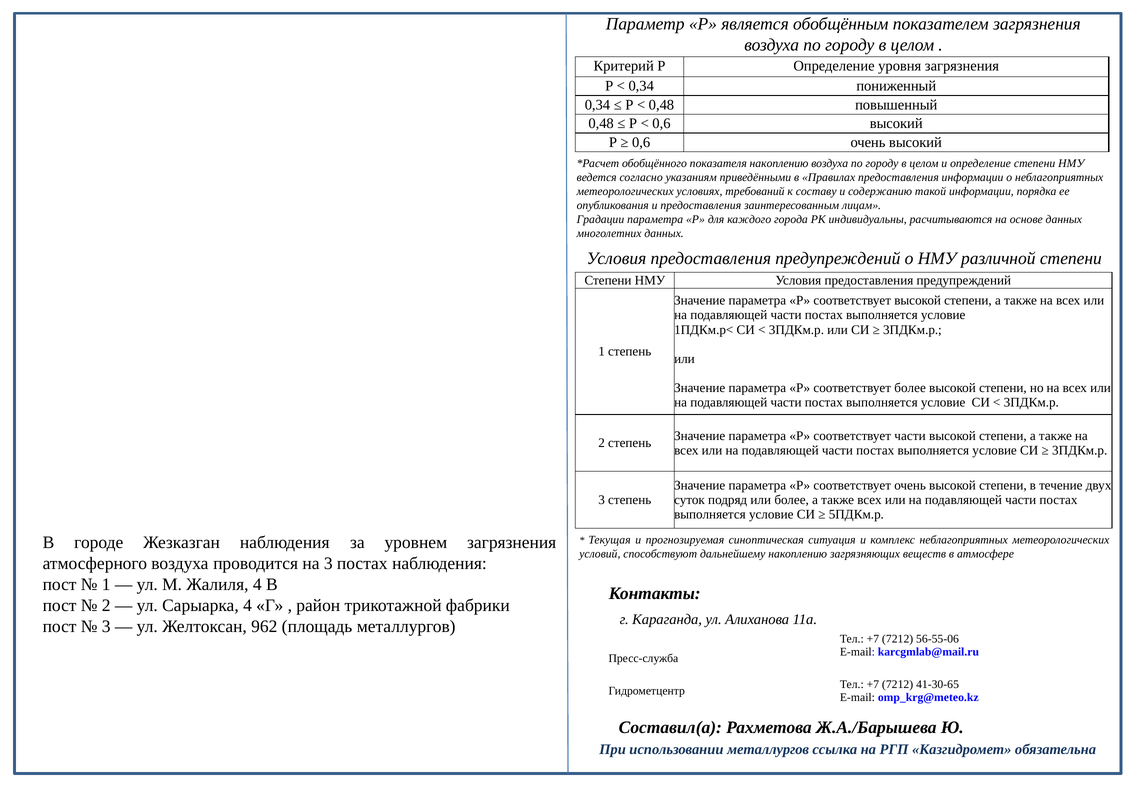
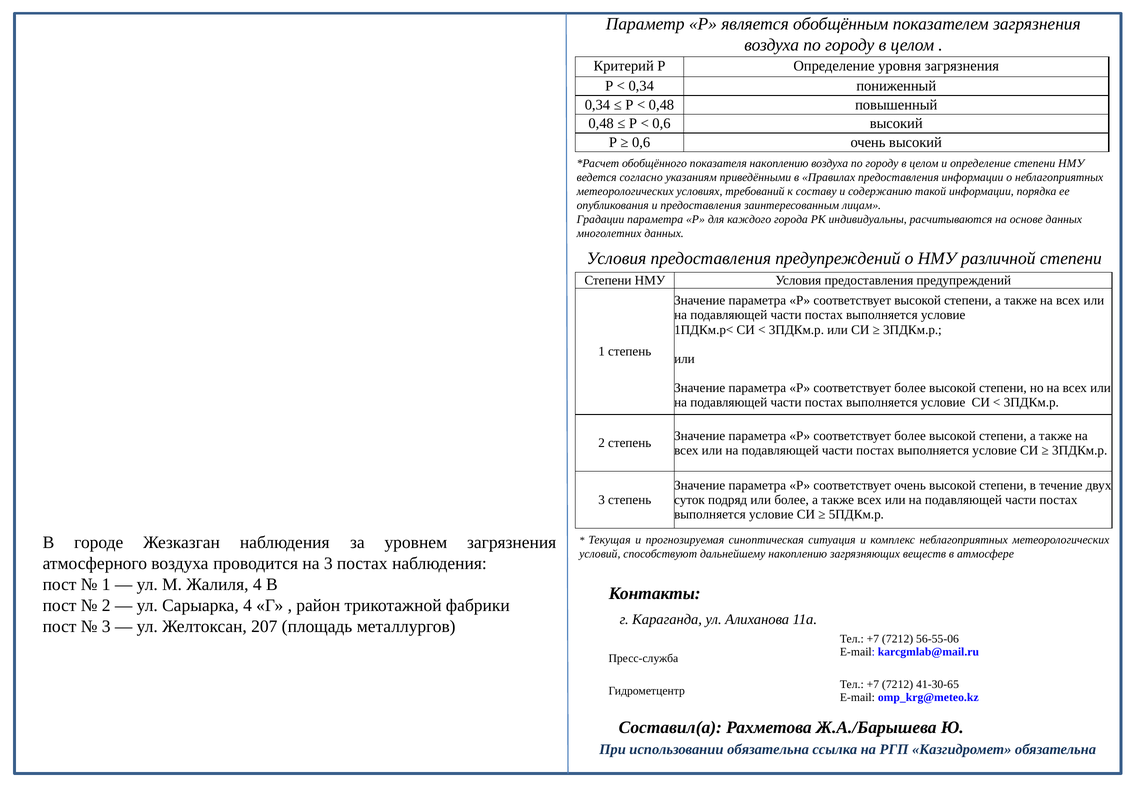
части at (910, 436): части -> более
962: 962 -> 207
использовании металлургов: металлургов -> обязательна
